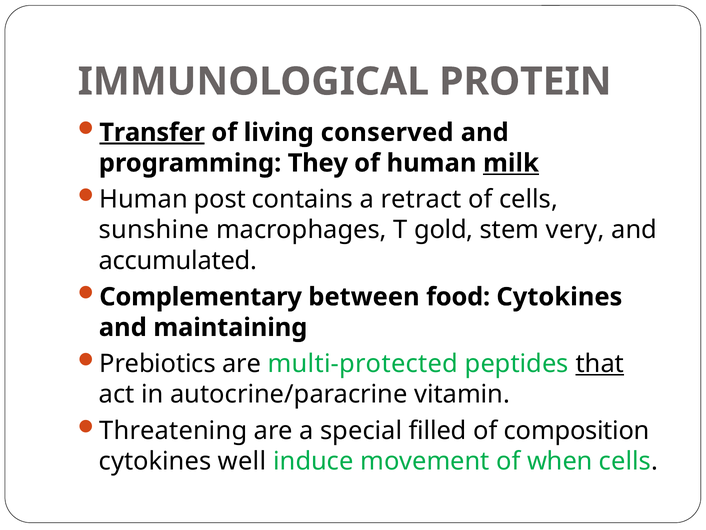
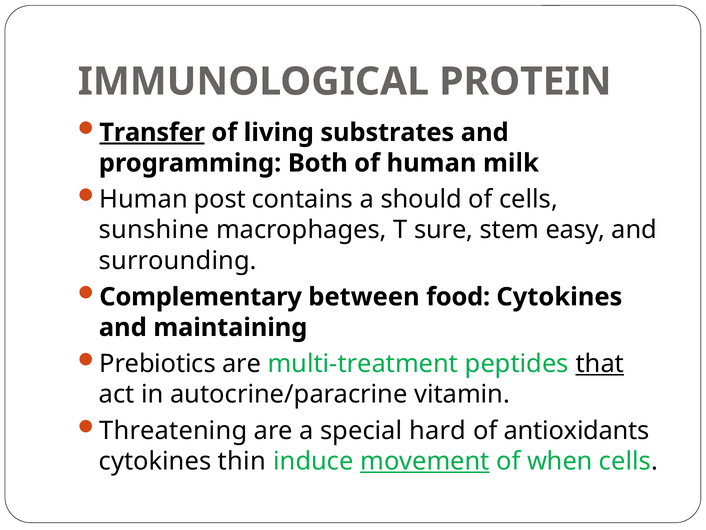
conserved: conserved -> substrates
They: They -> Both
milk underline: present -> none
retract: retract -> should
gold: gold -> sure
very: very -> easy
accumulated: accumulated -> surrounding
multi-protected: multi-protected -> multi-treatment
filled: filled -> hard
composition: composition -> antioxidants
well: well -> thin
movement underline: none -> present
